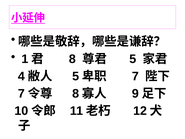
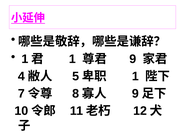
8 at (72, 59): 8 -> 1
5 at (133, 59): 5 -> 9
7 at (135, 76): 7 -> 1
